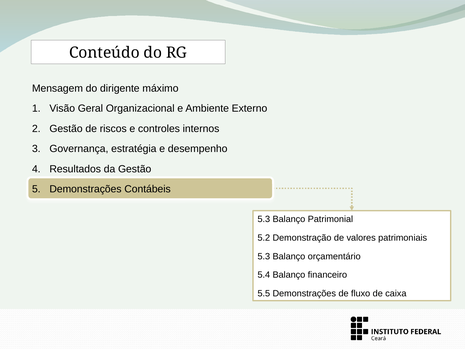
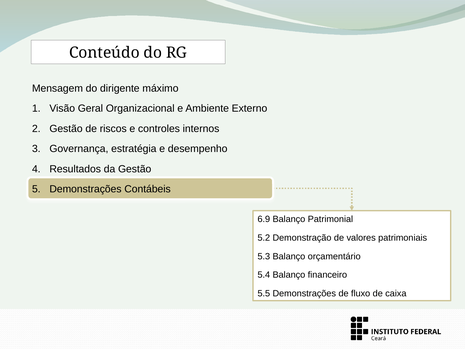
5.3 at (264, 219): 5.3 -> 6.9
